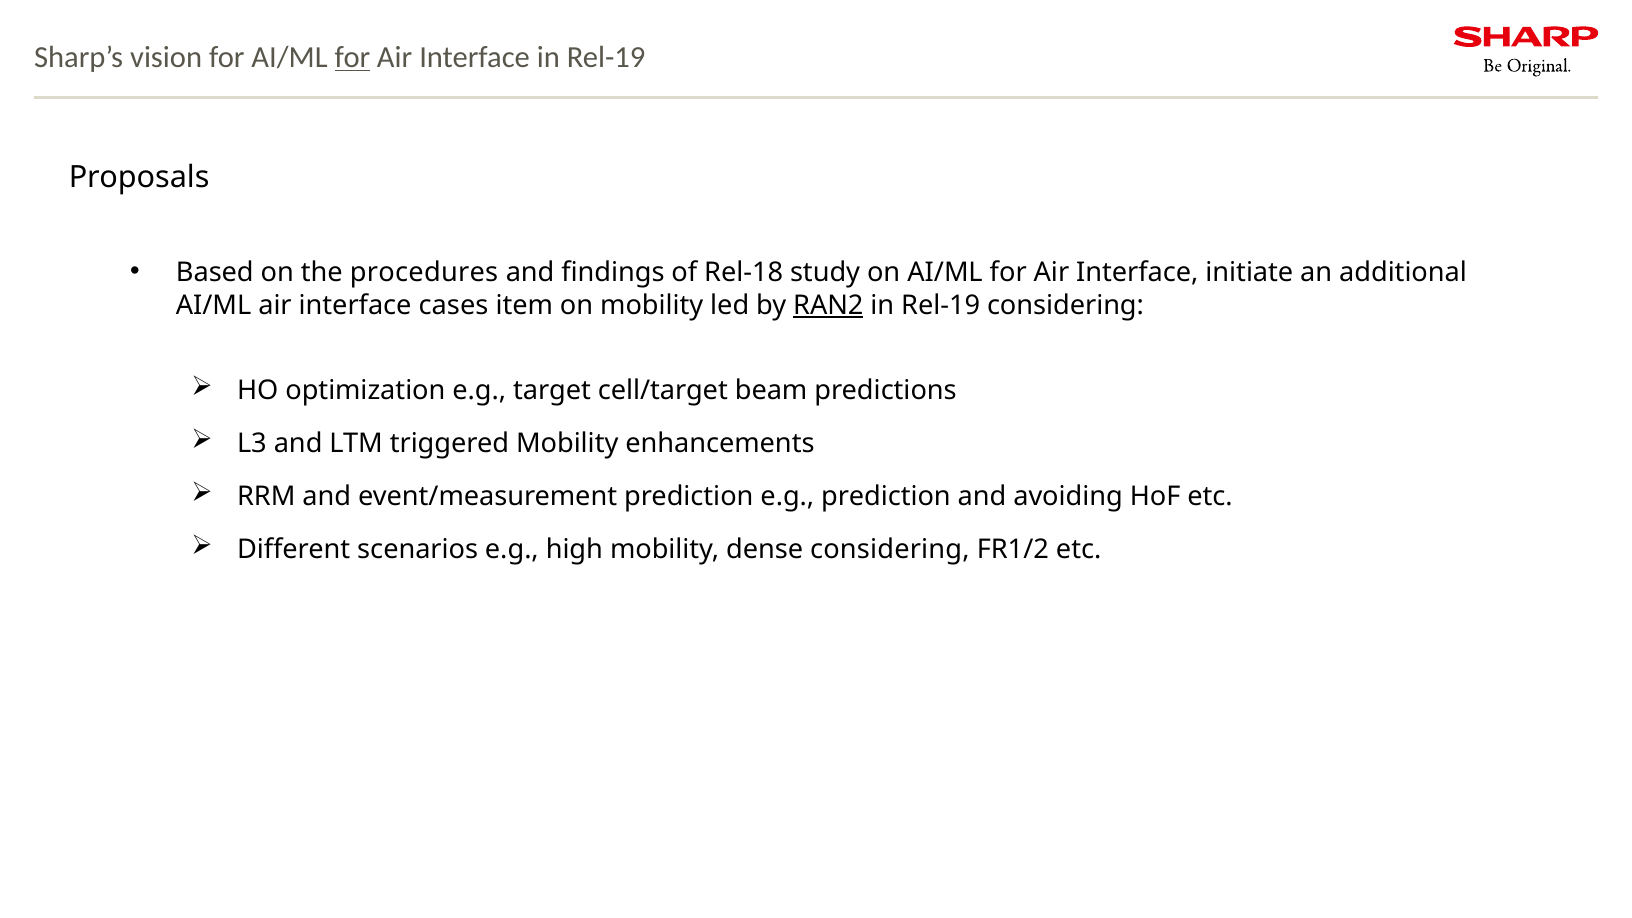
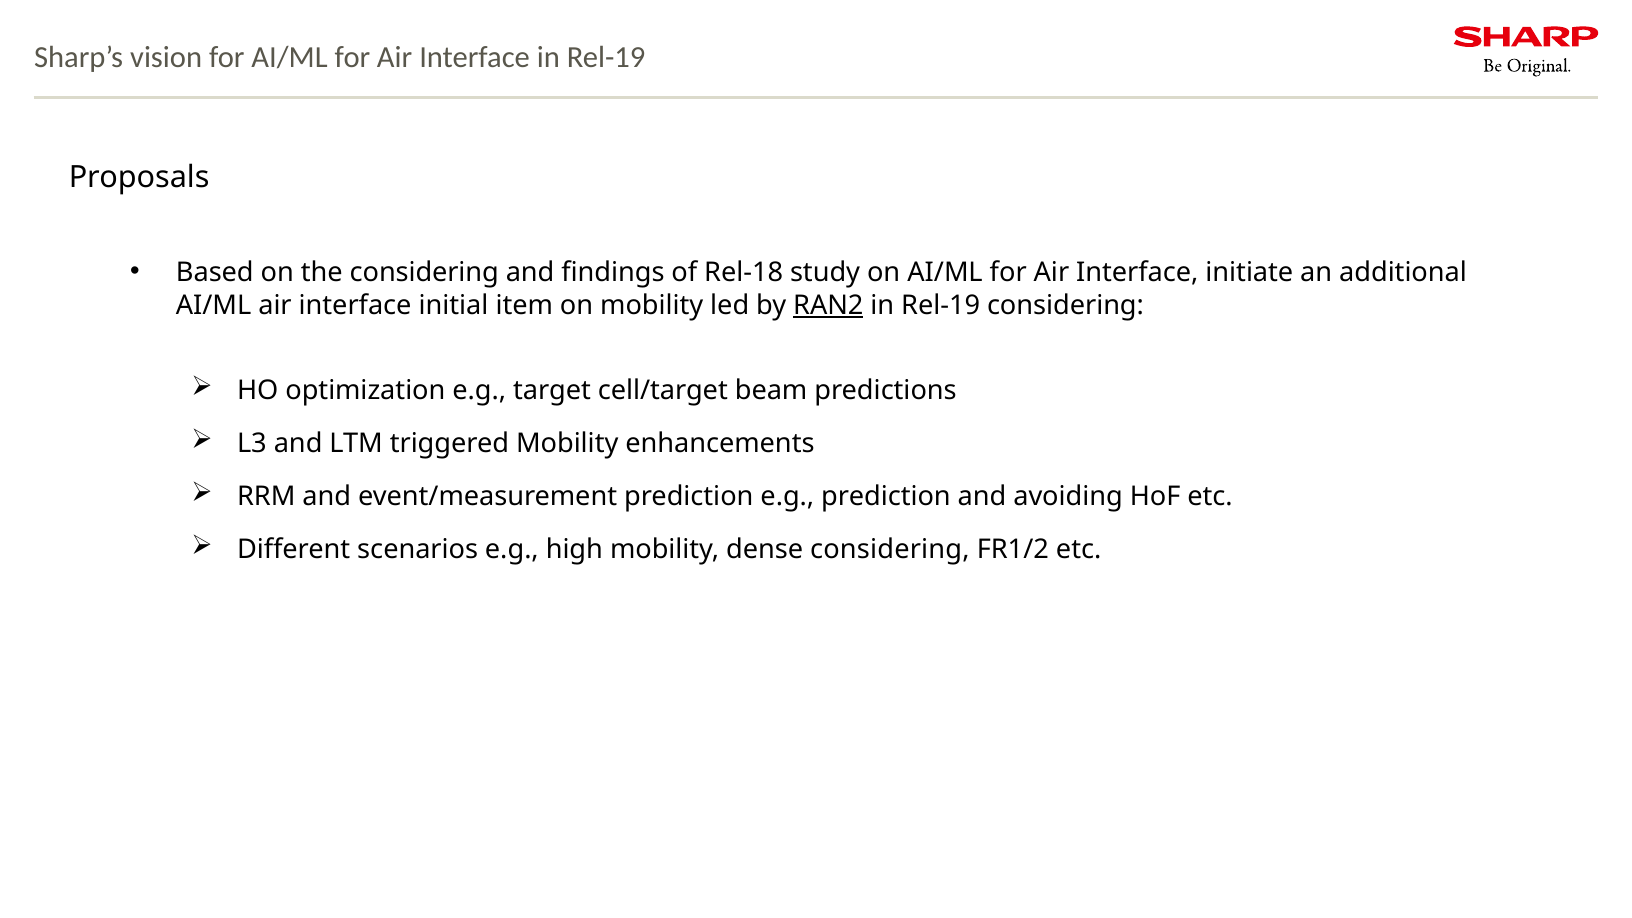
for at (352, 57) underline: present -> none
the procedures: procedures -> considering
cases: cases -> initial
